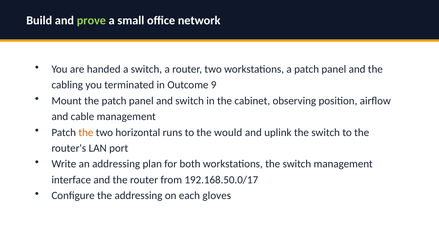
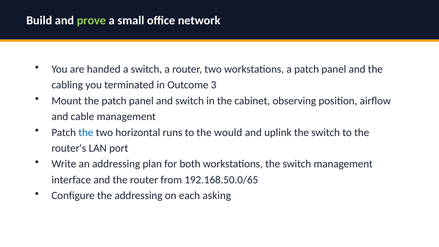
9: 9 -> 3
the at (86, 132) colour: orange -> blue
192.168.50.0/17: 192.168.50.0/17 -> 192.168.50.0/65
gloves: gloves -> asking
